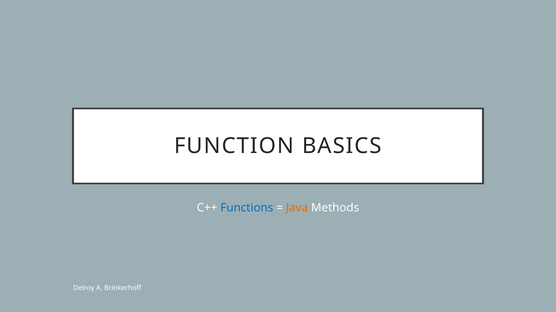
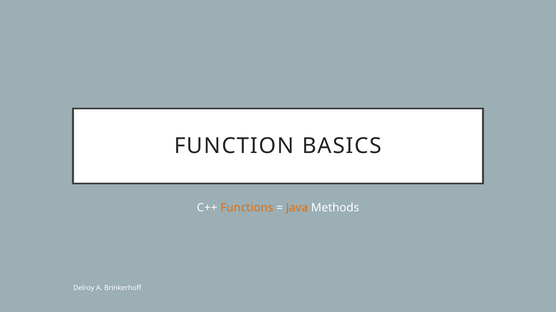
Functions colour: blue -> orange
